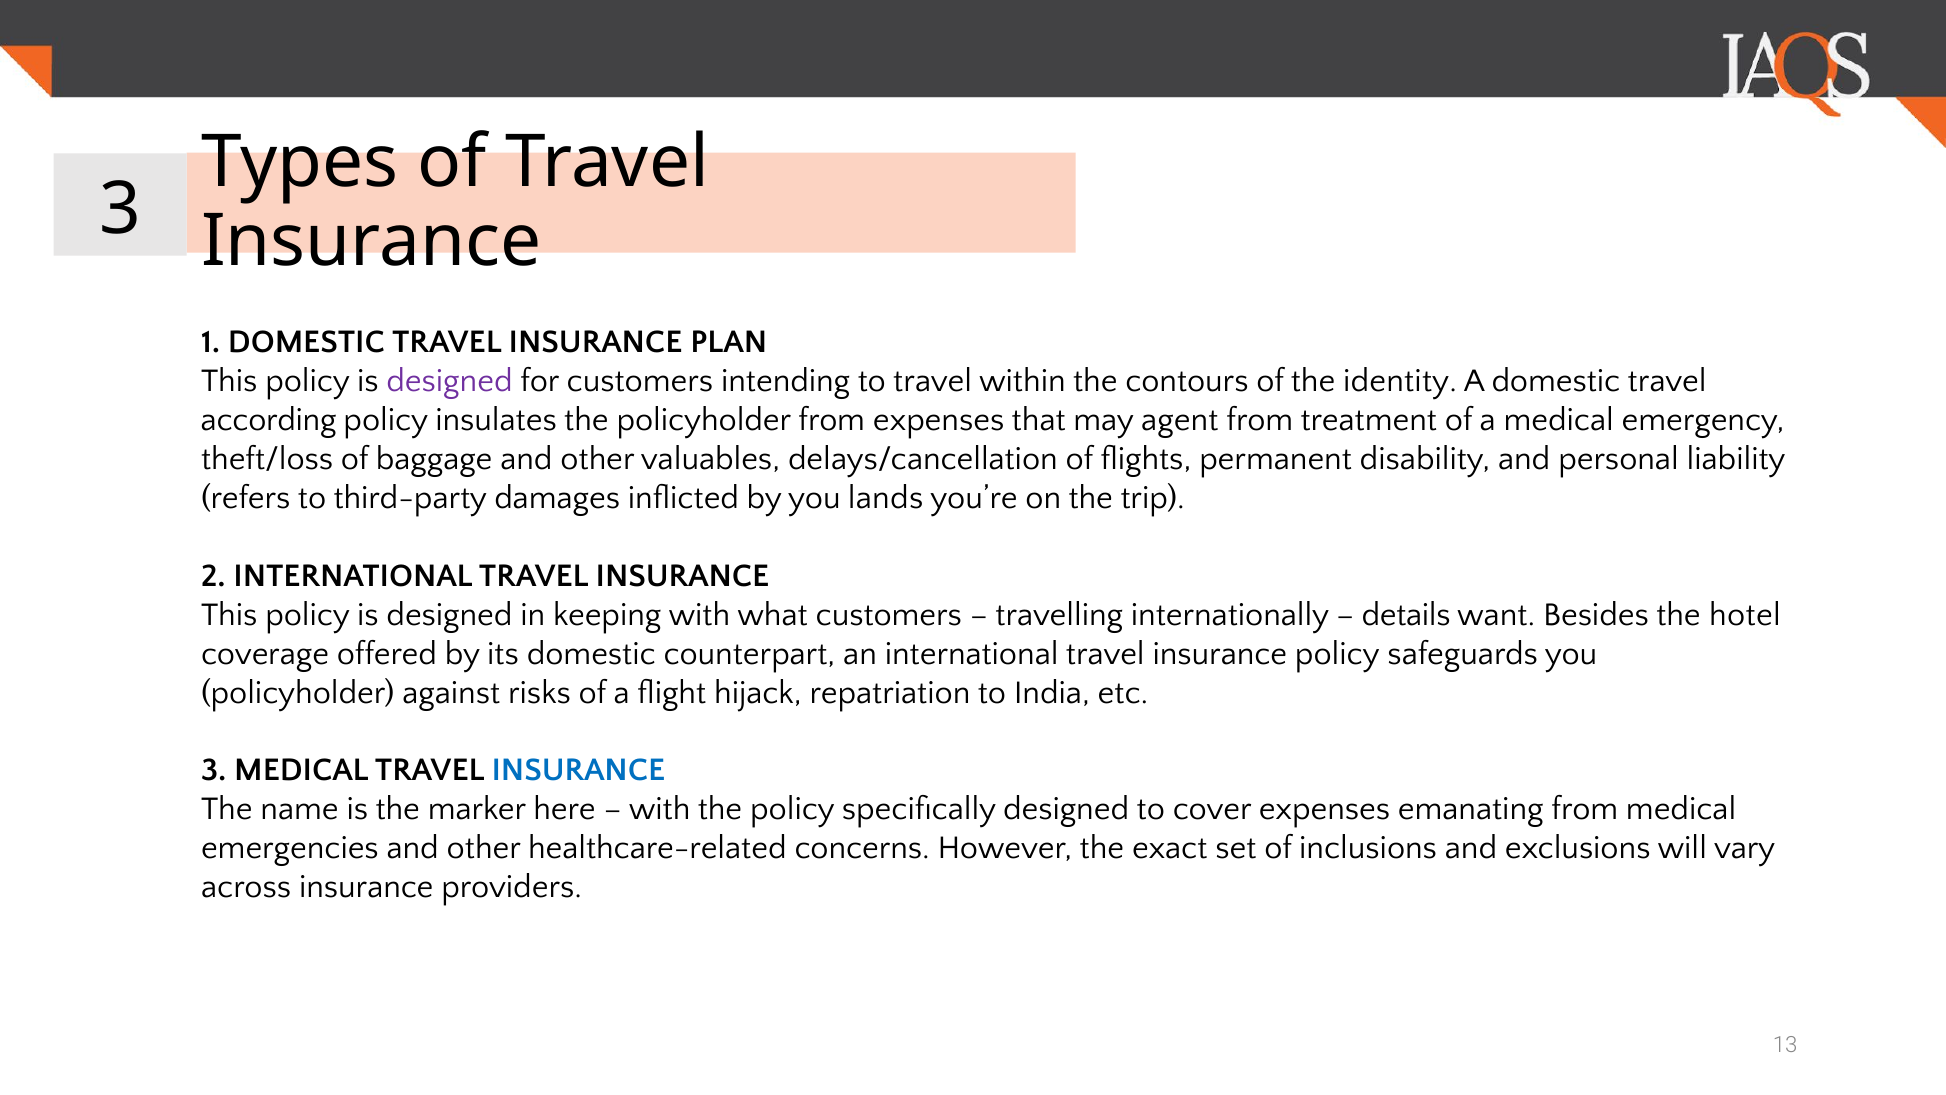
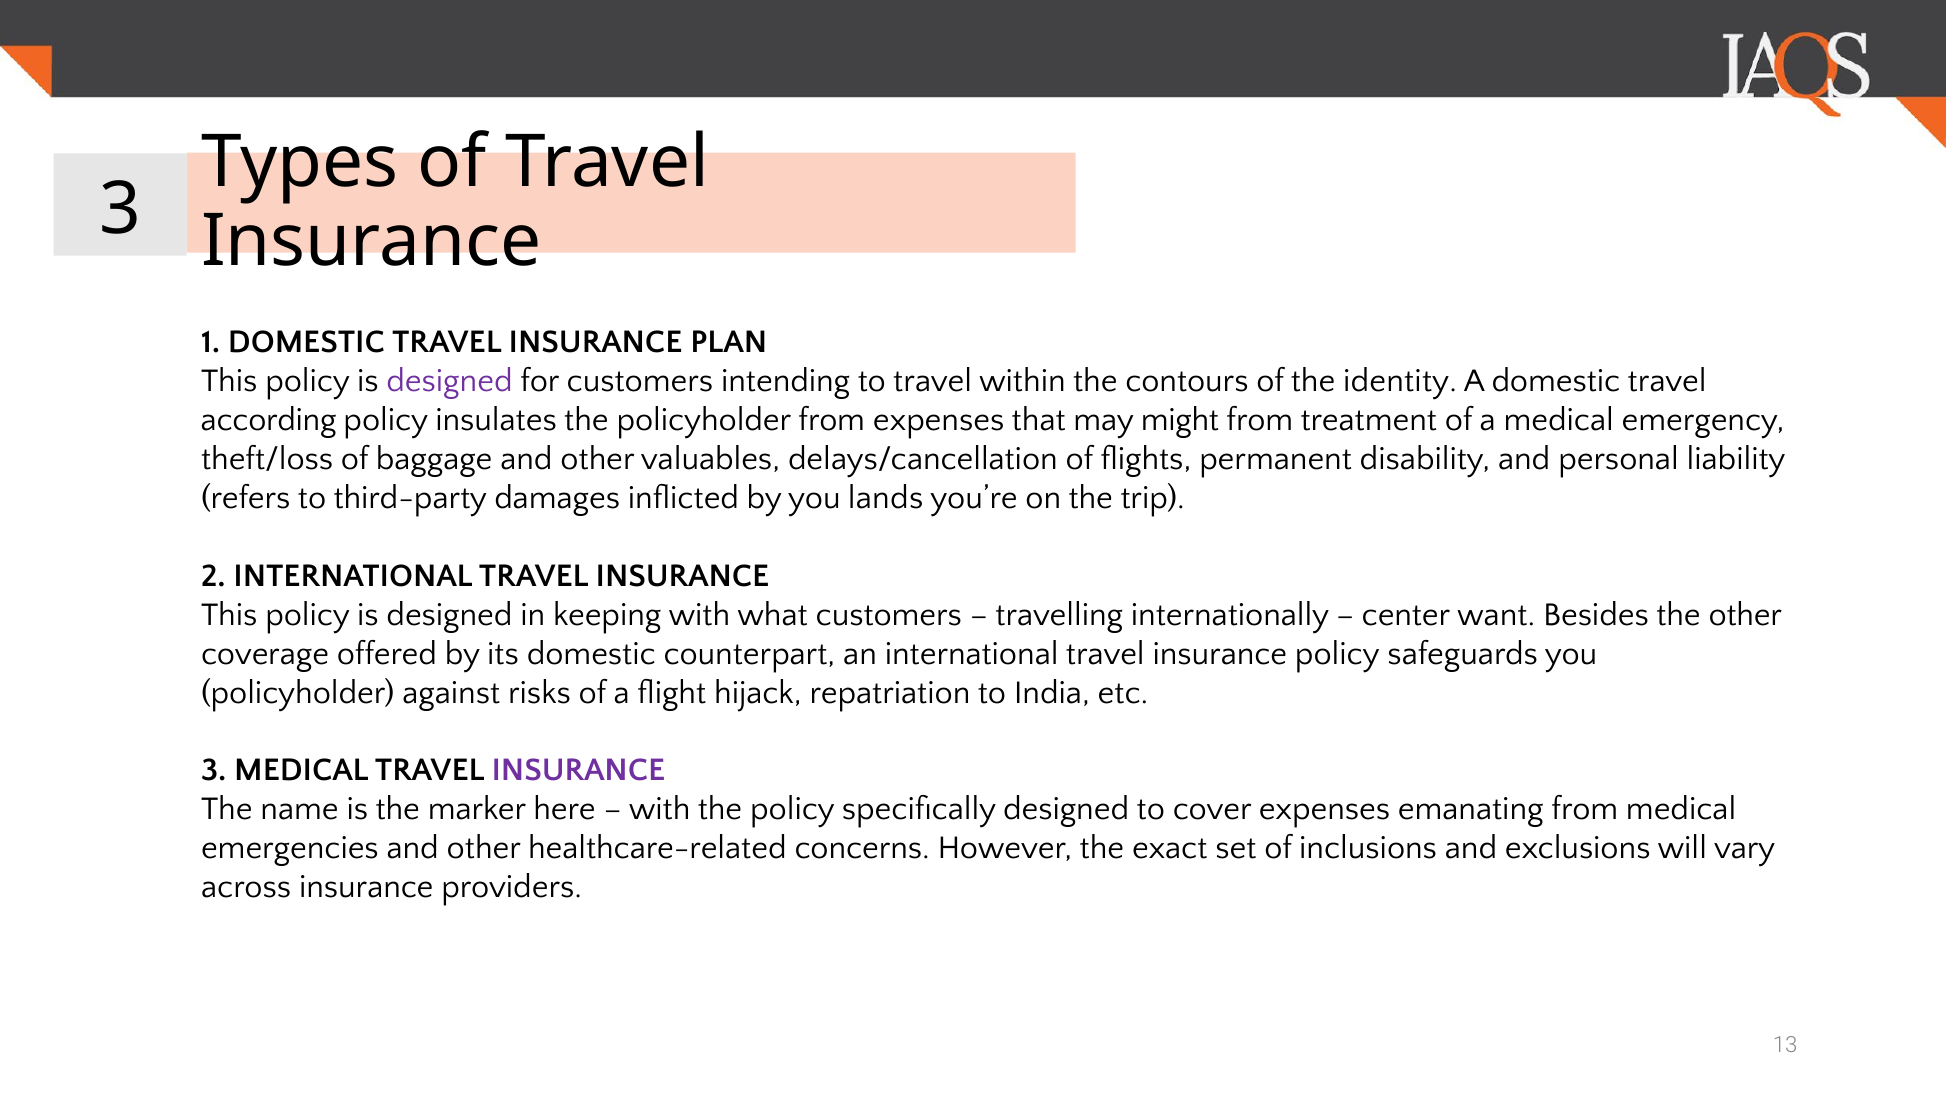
agent: agent -> might
details: details -> center
the hotel: hotel -> other
INSURANCE at (578, 770) colour: blue -> purple
